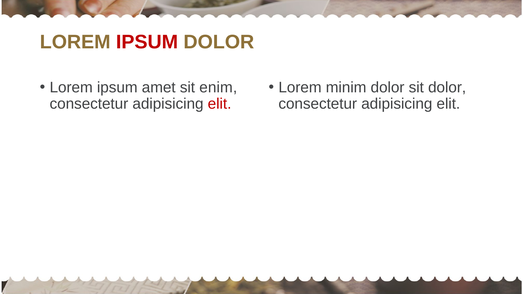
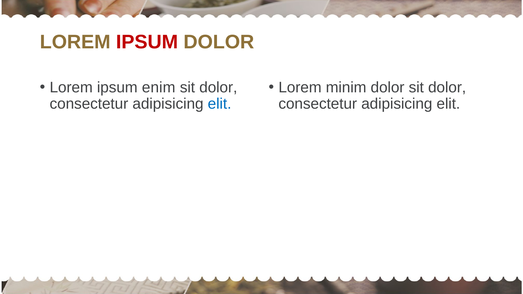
amet: amet -> enim
enim at (218, 87): enim -> dolor
elit at (220, 104) colour: red -> blue
